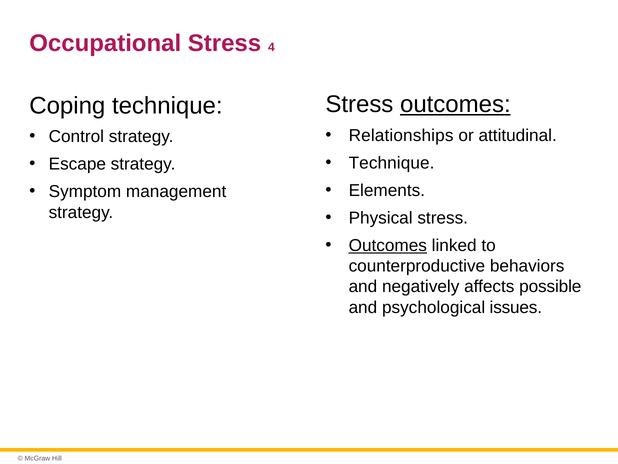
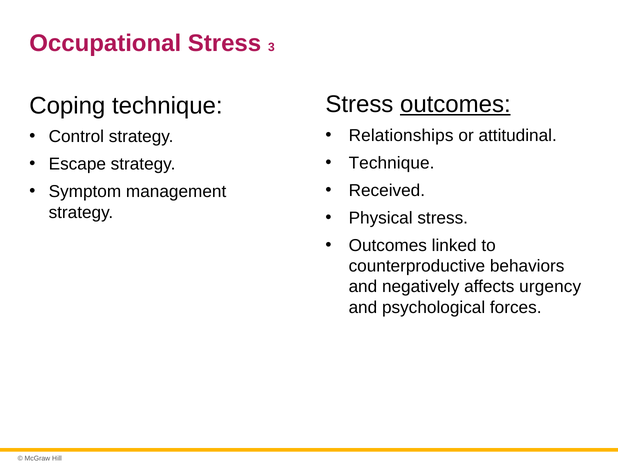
4: 4 -> 3
Elements: Elements -> Received
Outcomes at (388, 245) underline: present -> none
possible: possible -> urgency
issues: issues -> forces
